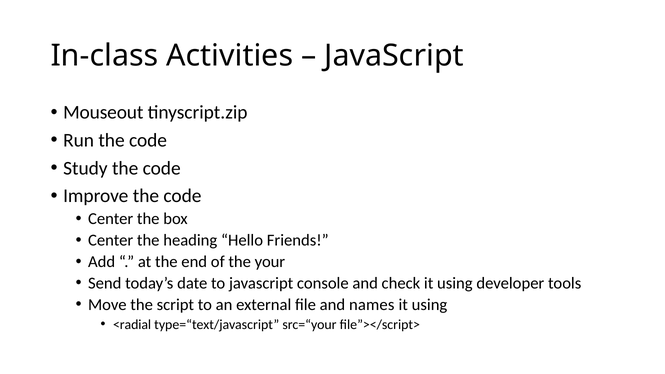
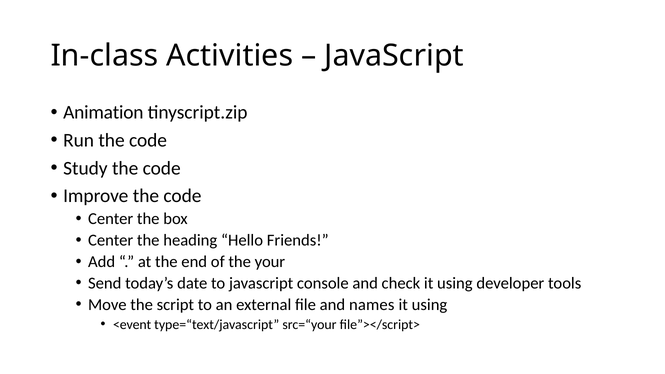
Mouseout: Mouseout -> Animation
<radial: <radial -> <event
